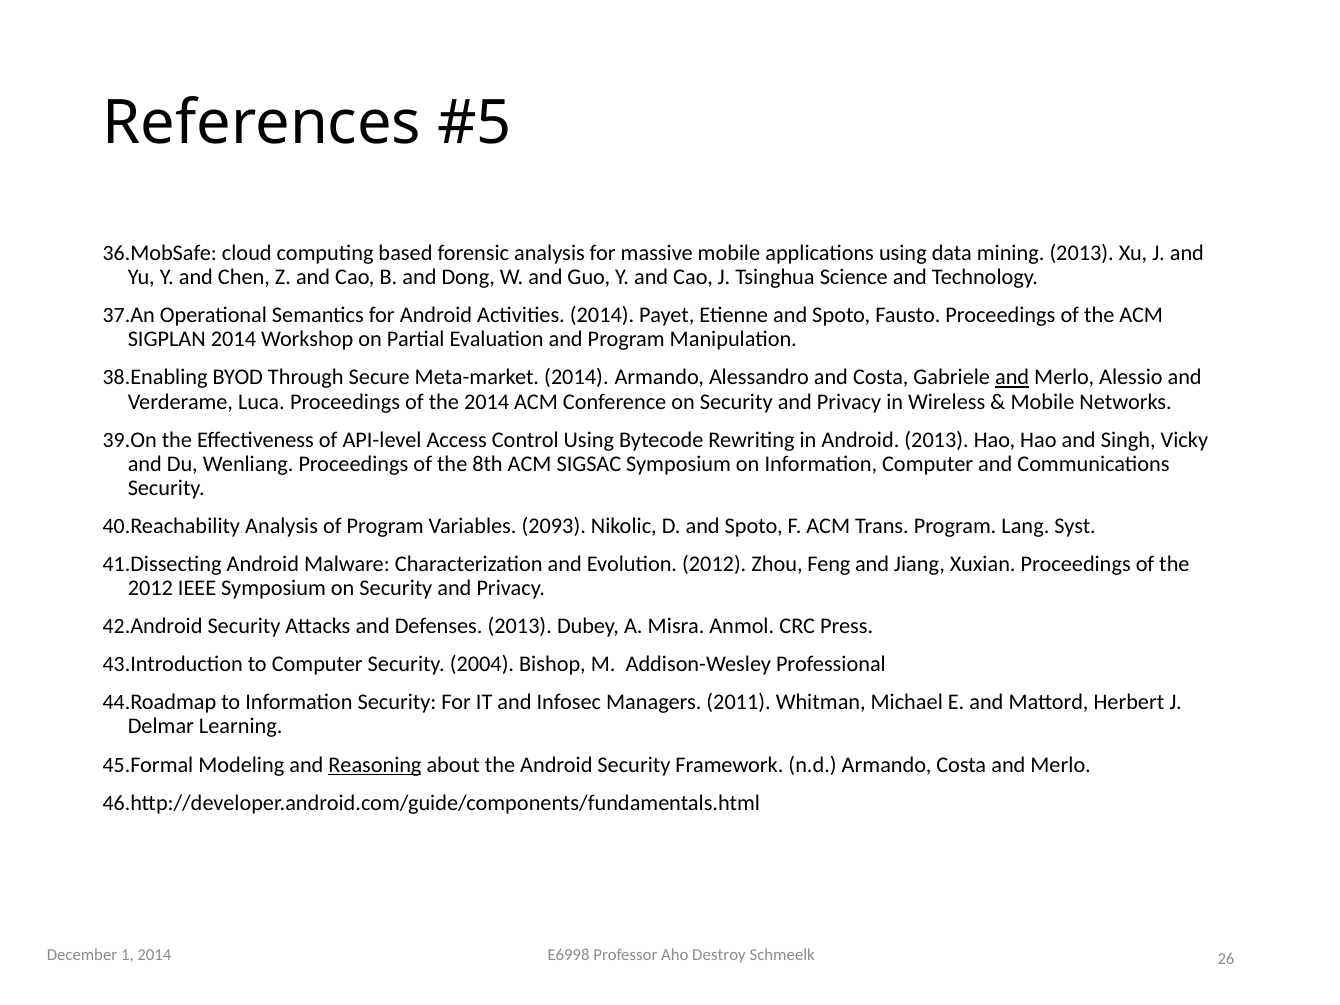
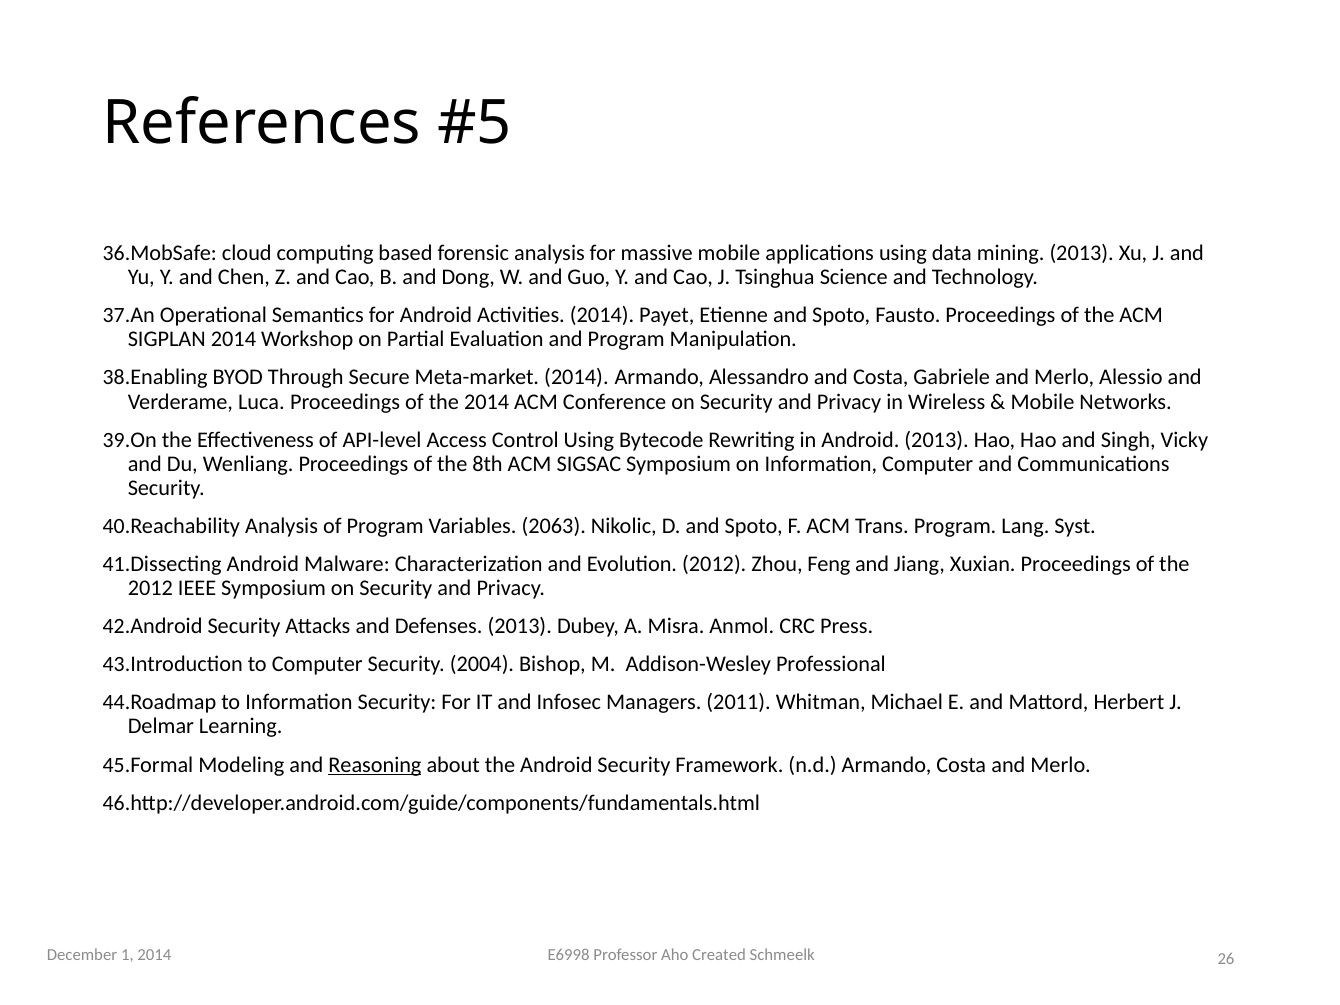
and at (1012, 378) underline: present -> none
2093: 2093 -> 2063
Destroy: Destroy -> Created
